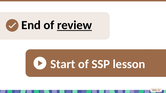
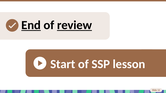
End underline: none -> present
